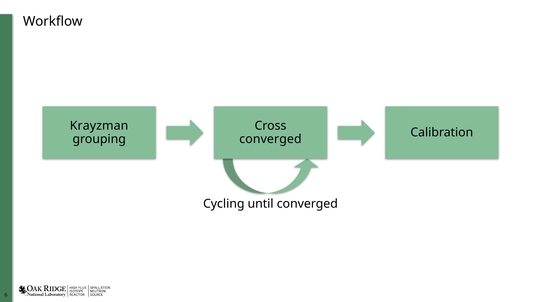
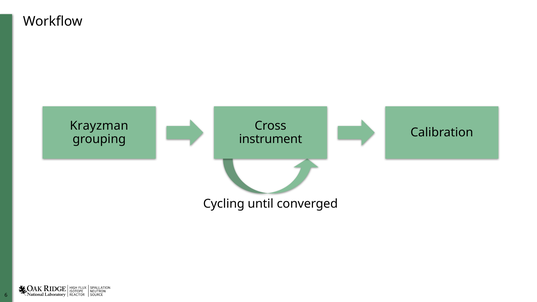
converged at (270, 139): converged -> instrument
